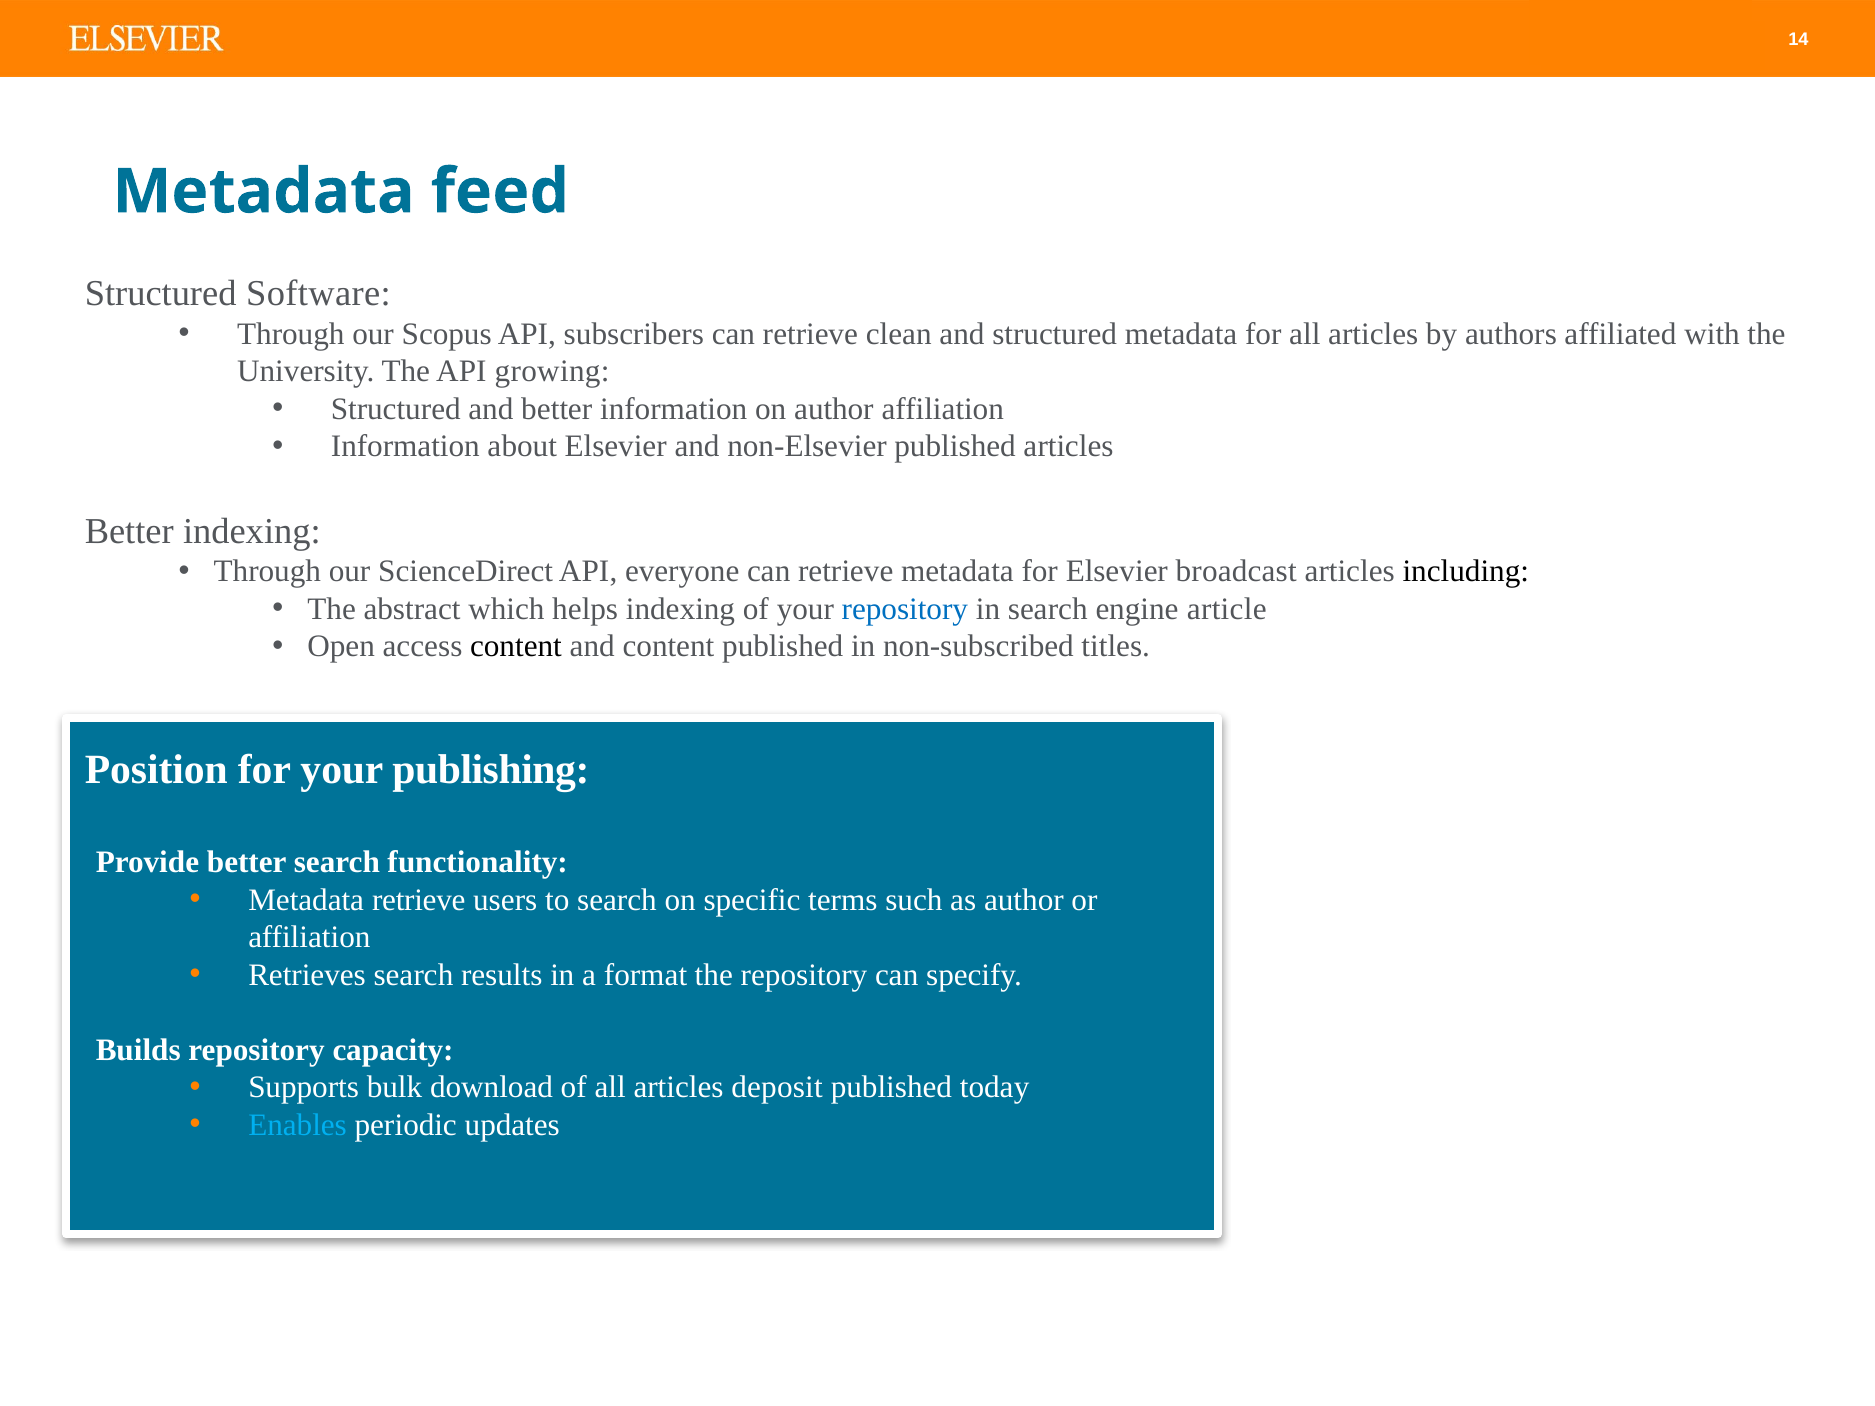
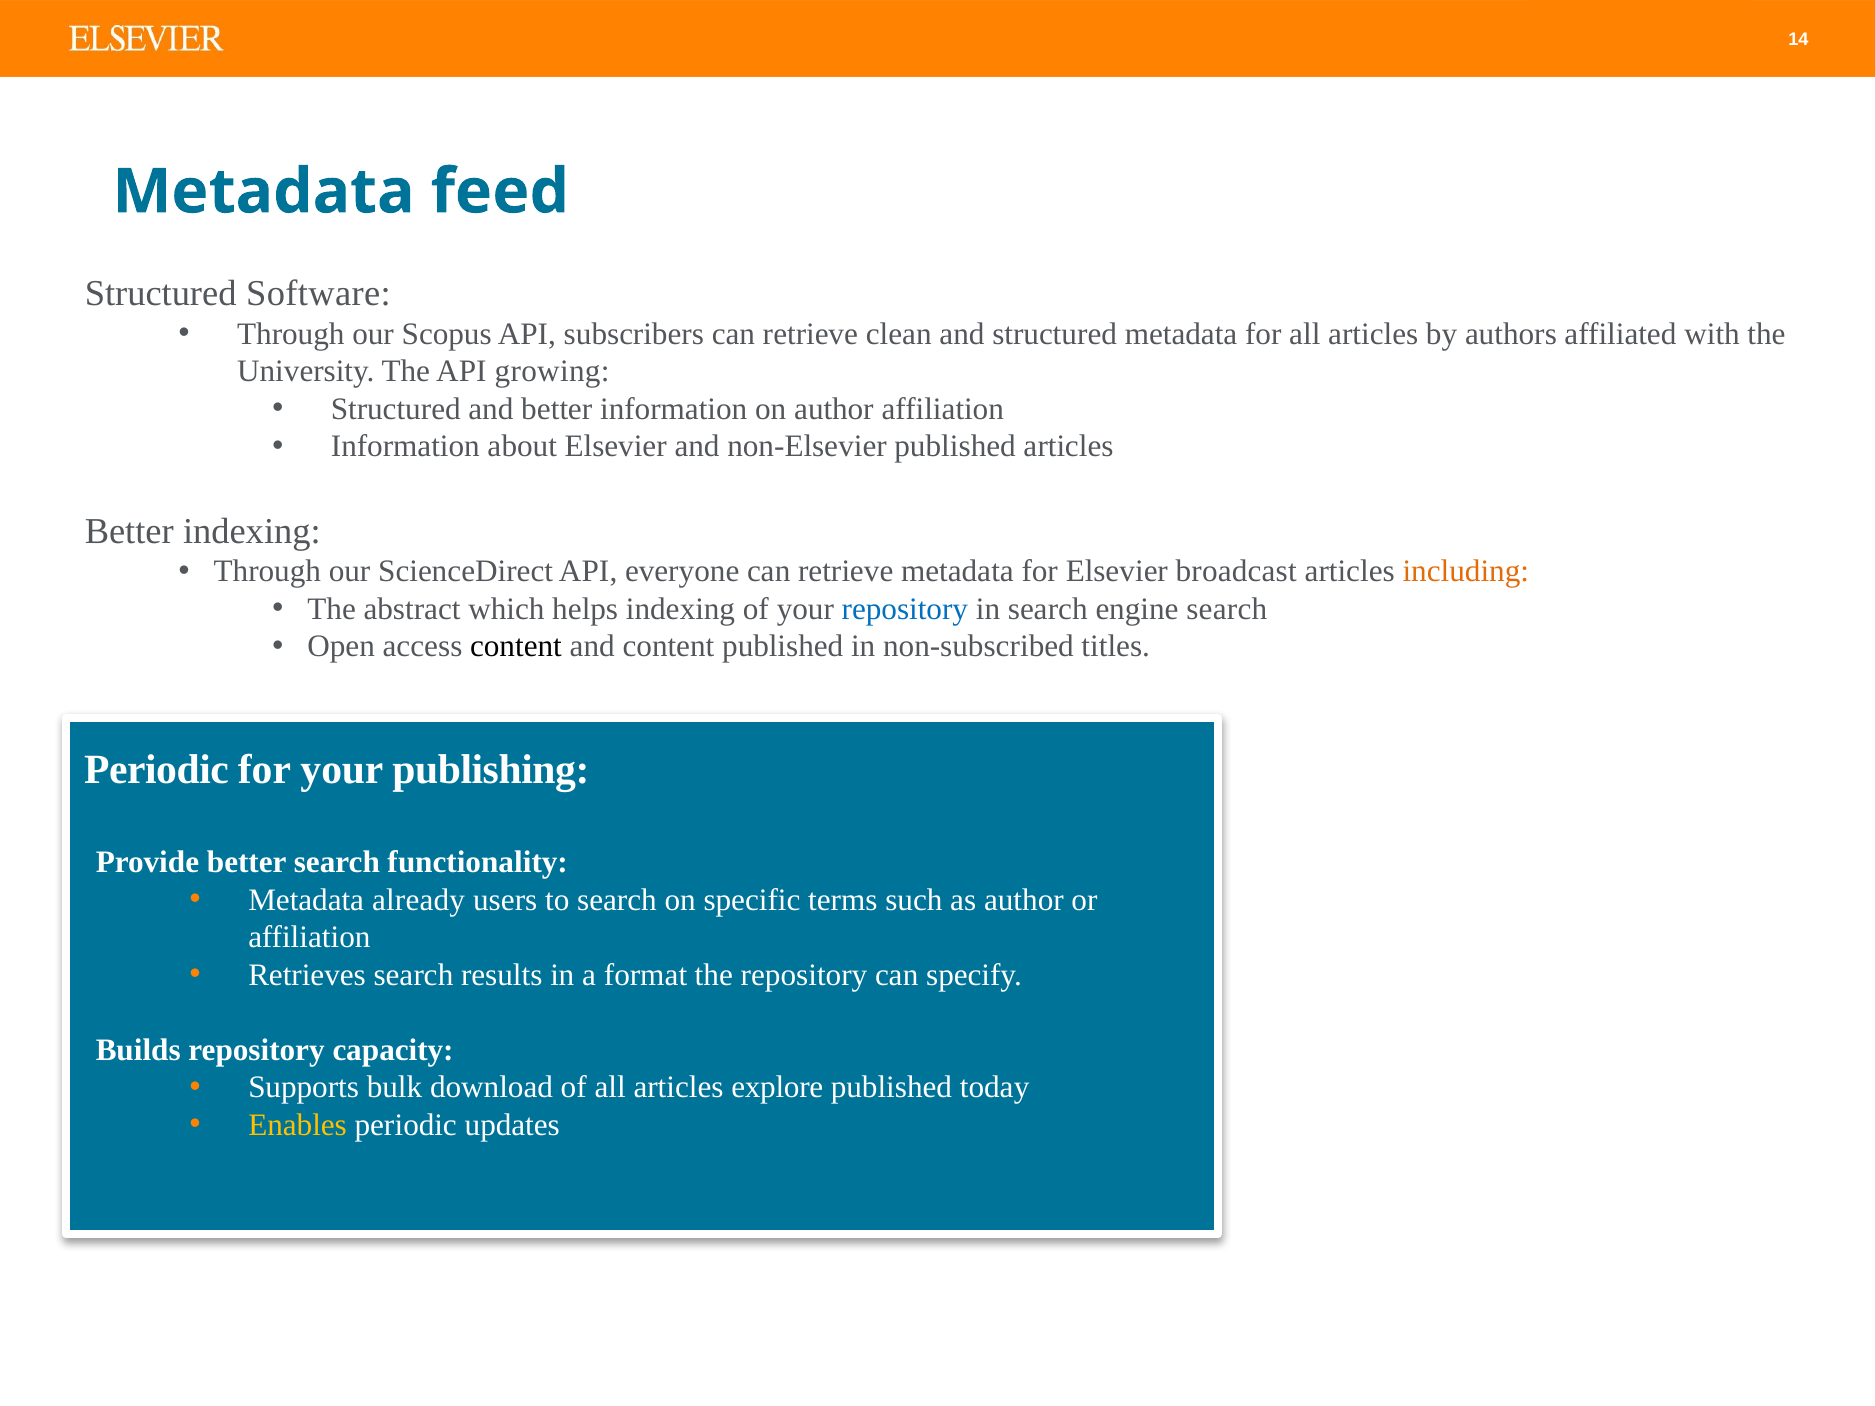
including colour: black -> orange
engine article: article -> search
Position at (156, 770): Position -> Periodic
Metadata retrieve: retrieve -> already
deposit: deposit -> explore
Enables colour: light blue -> yellow
